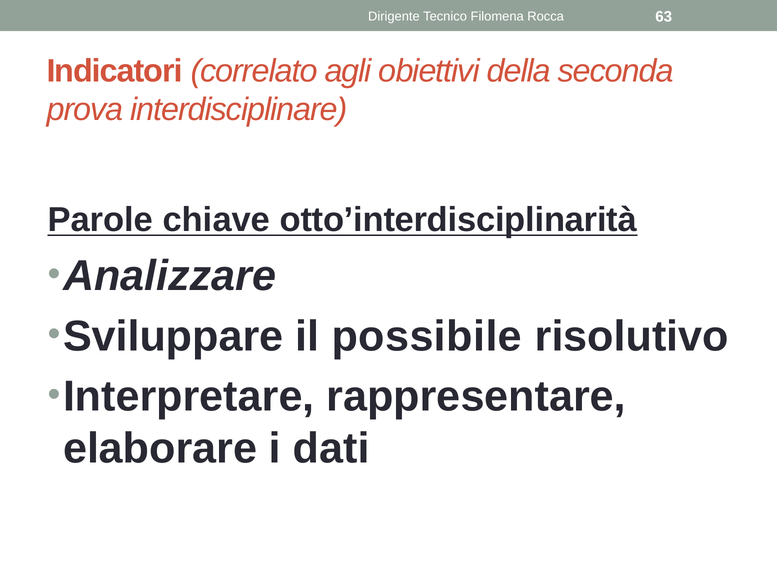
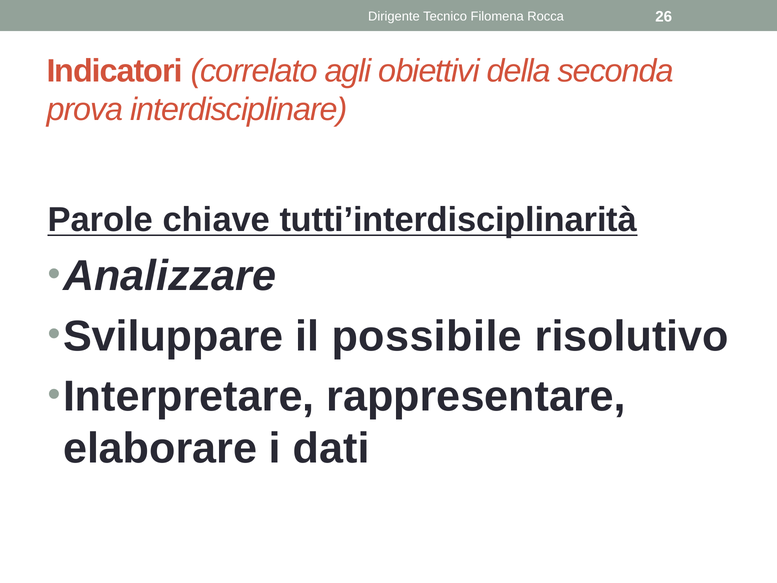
63: 63 -> 26
otto’interdisciplinarità: otto’interdisciplinarità -> tutti’interdisciplinarità
